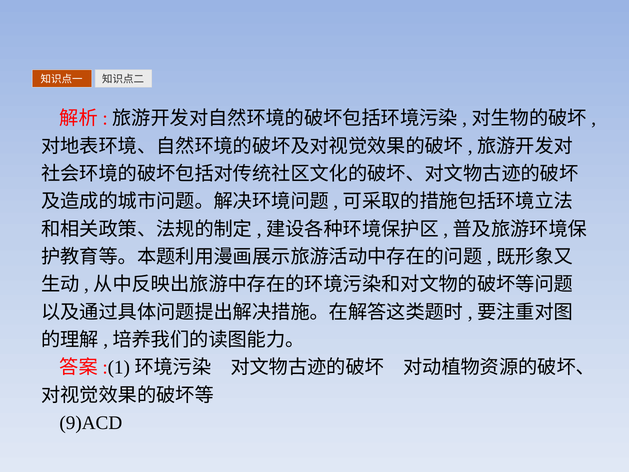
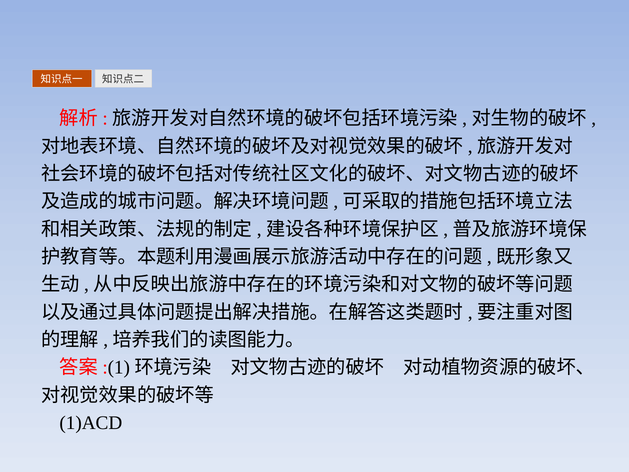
9)ACD: 9)ACD -> 1)ACD
